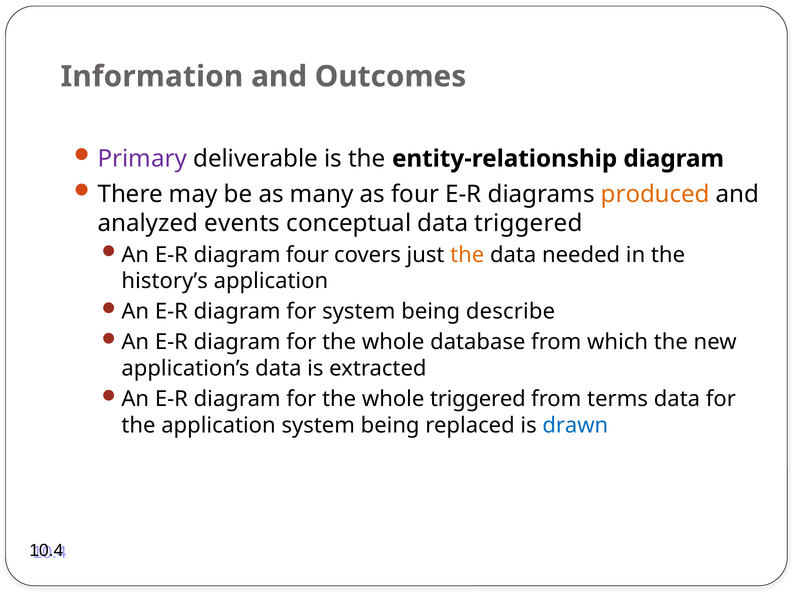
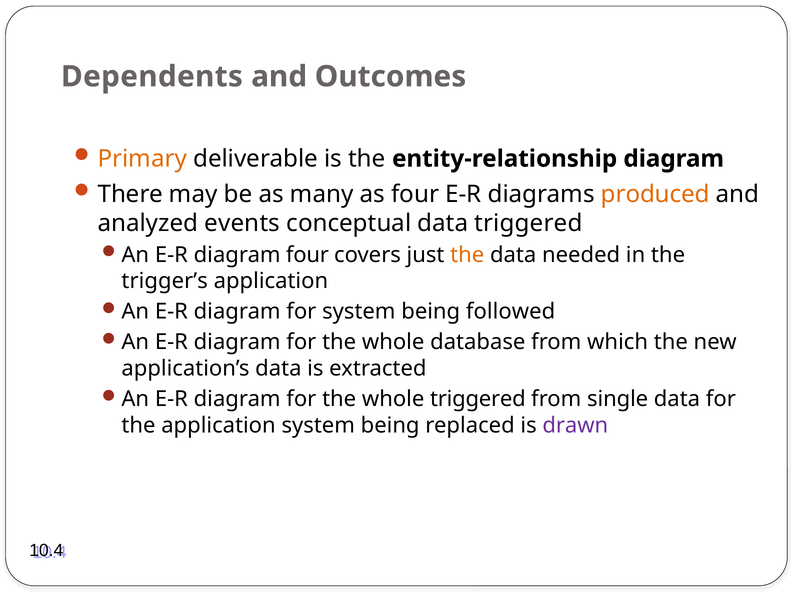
Information: Information -> Dependents
Primary colour: purple -> orange
history’s: history’s -> trigger’s
describe: describe -> followed
terms: terms -> single
drawn colour: blue -> purple
